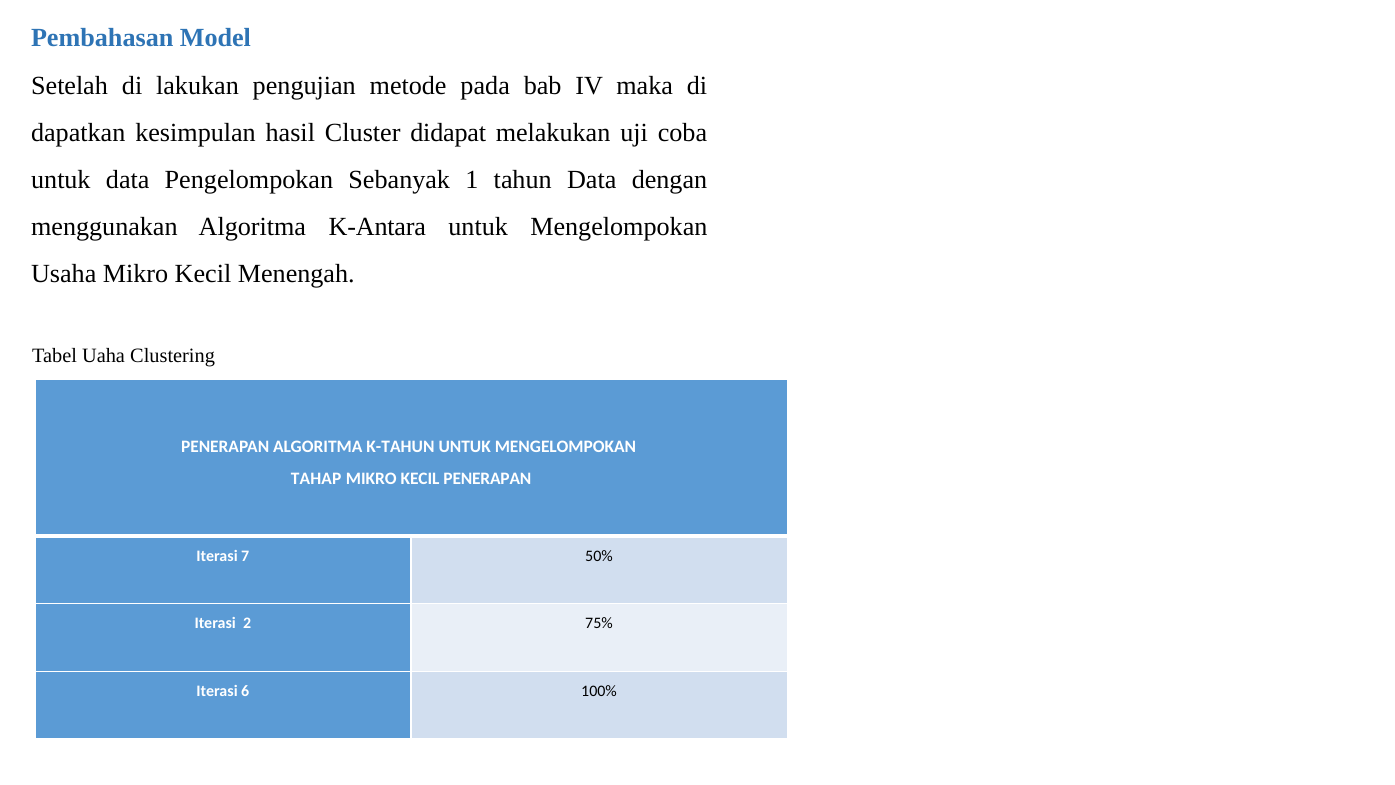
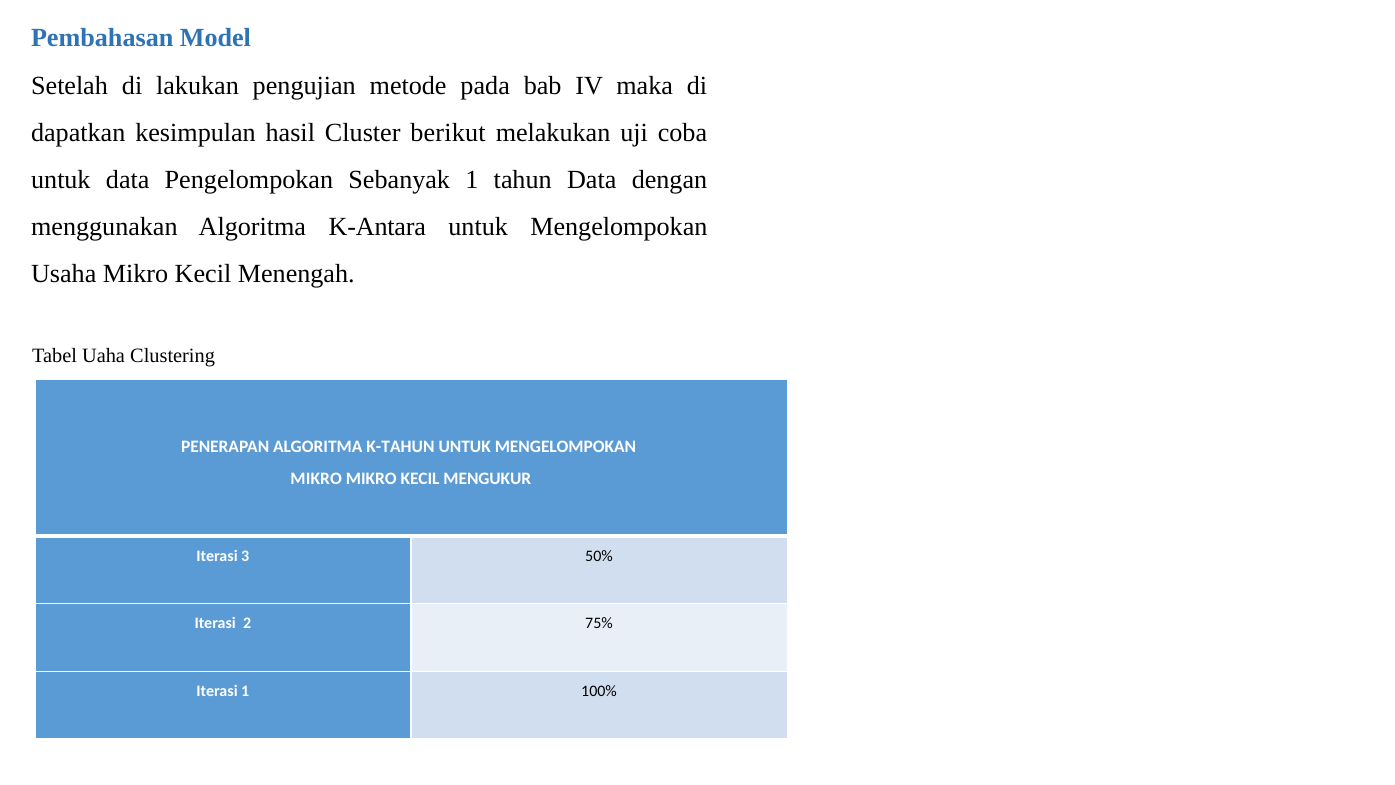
didapat: didapat -> berikut
TAHAP at (316, 479): TAHAP -> MIKRO
KECIL PENERAPAN: PENERAPAN -> MENGUKUR
7: 7 -> 3
Iterasi 6: 6 -> 1
